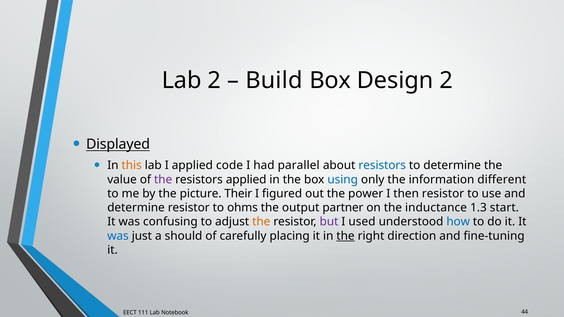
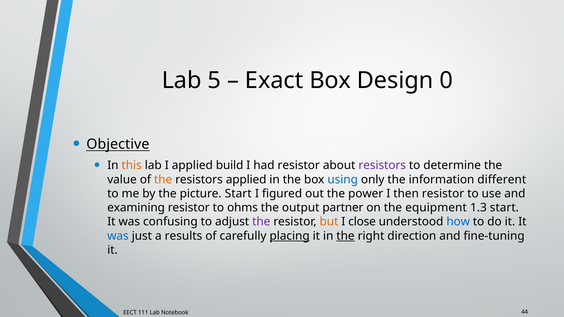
Lab 2: 2 -> 5
Build: Build -> Exact
Design 2: 2 -> 0
Displayed: Displayed -> Objective
code: code -> build
had parallel: parallel -> resistor
resistors at (382, 166) colour: blue -> purple
the at (163, 180) colour: purple -> orange
picture Their: Their -> Start
determine at (136, 208): determine -> examining
inductance: inductance -> equipment
the at (261, 222) colour: orange -> purple
but colour: purple -> orange
used: used -> close
should: should -> results
placing underline: none -> present
